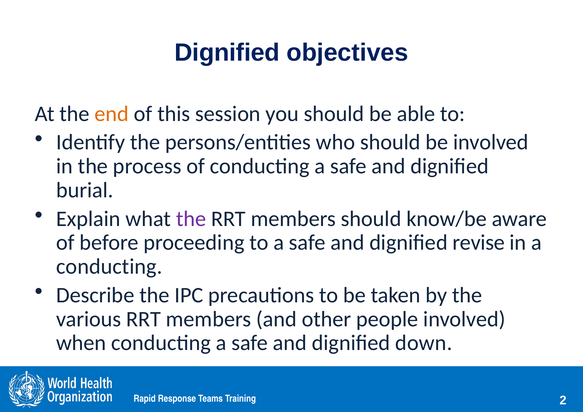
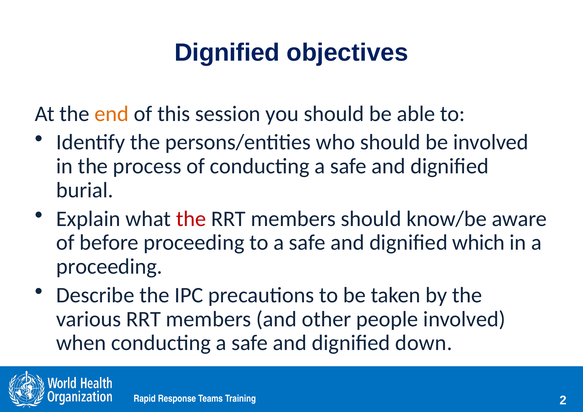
the at (191, 219) colour: purple -> red
revise: revise -> which
conducting at (109, 267): conducting -> proceeding
